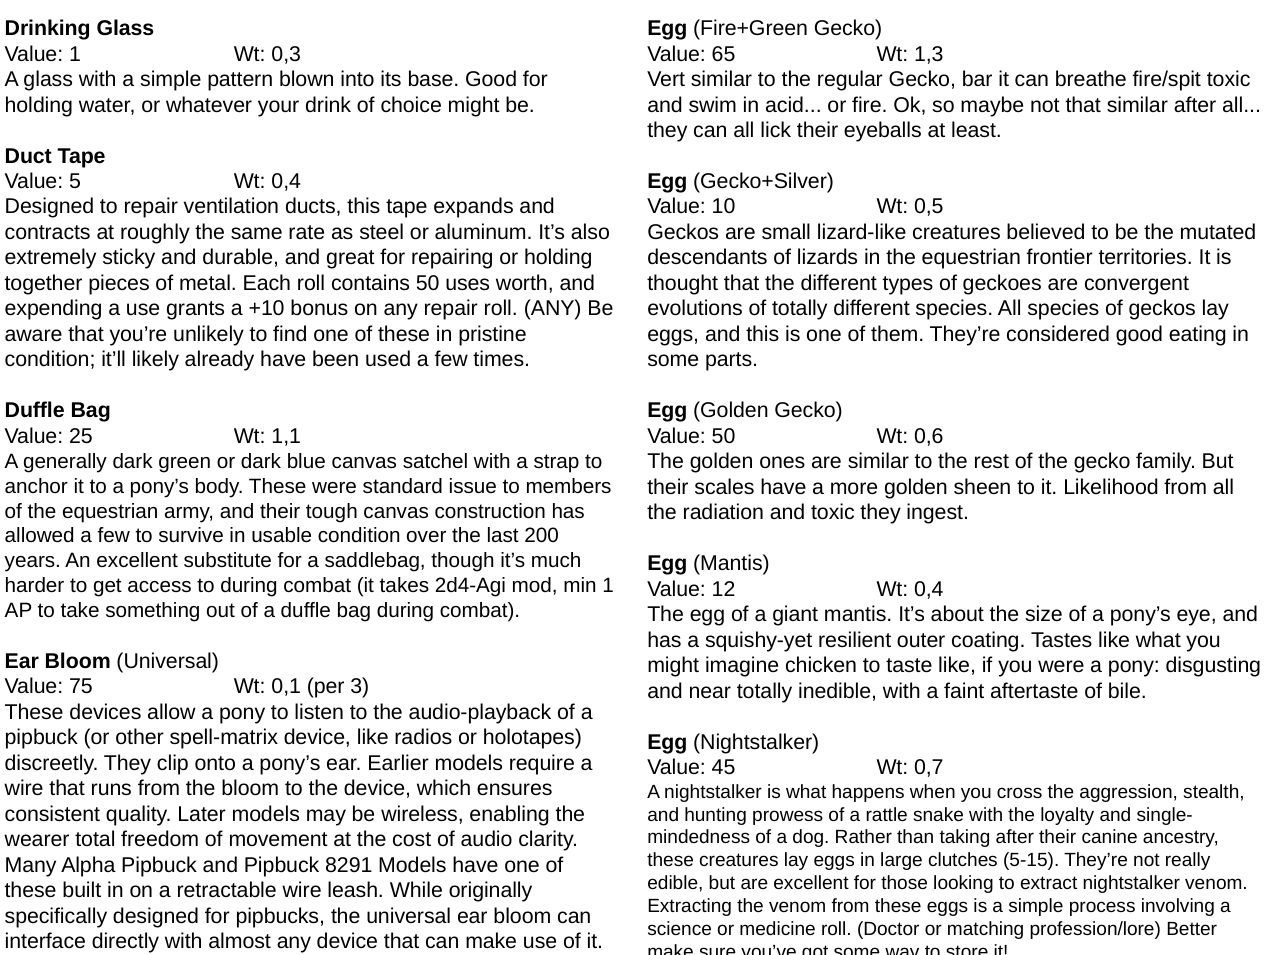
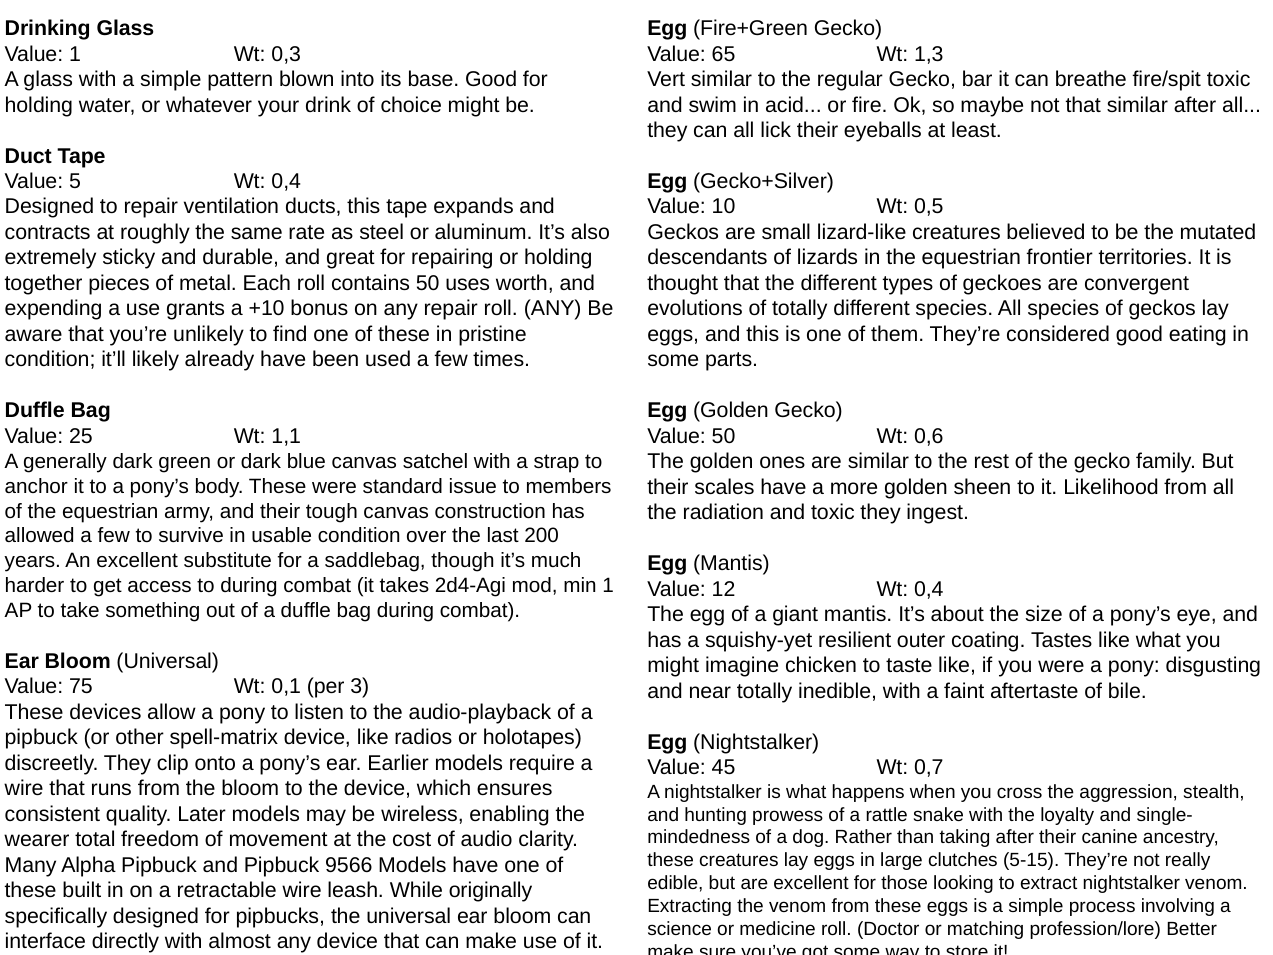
8291: 8291 -> 9566
